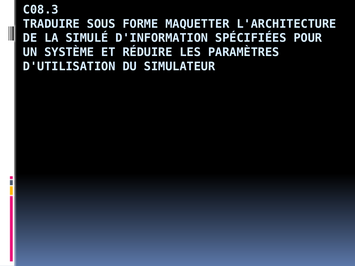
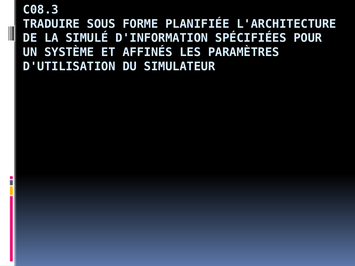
MAQUETTER: MAQUETTER -> PLANIFIÉE
RÉDUIRE: RÉDUIRE -> AFFINÉS
